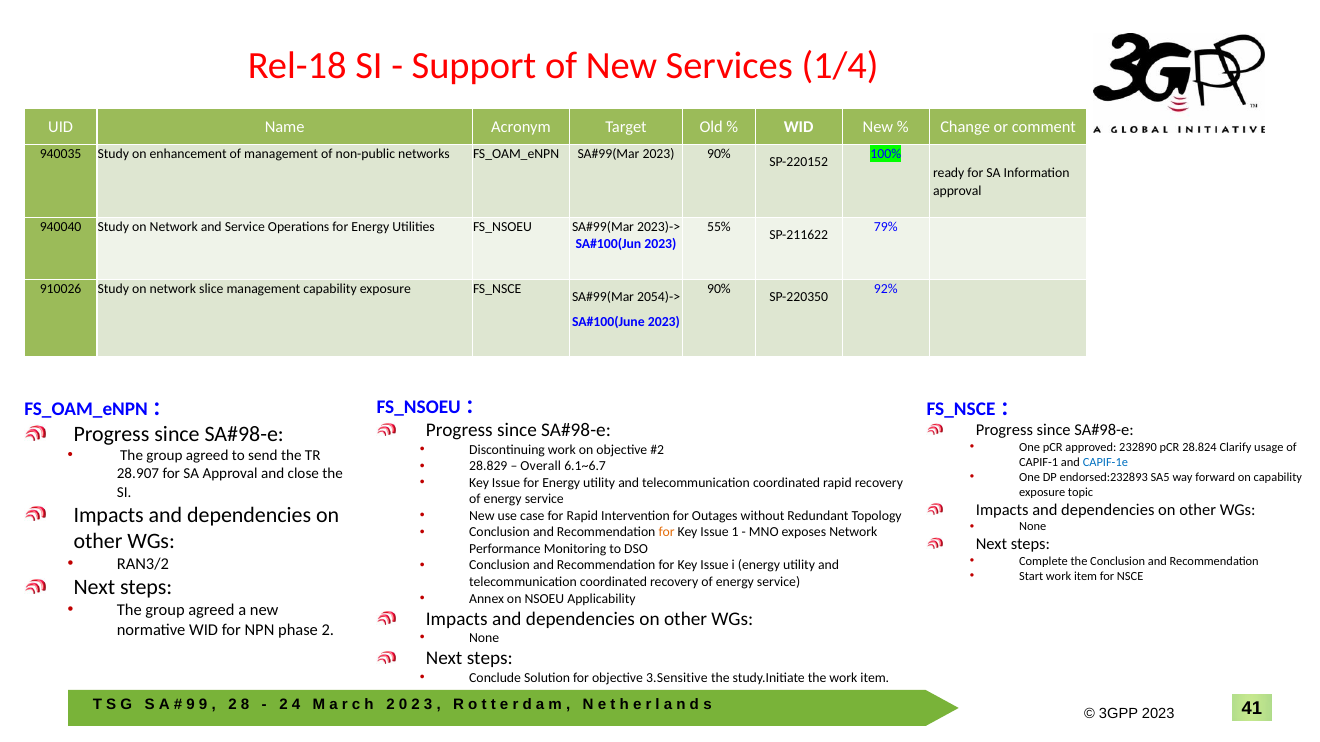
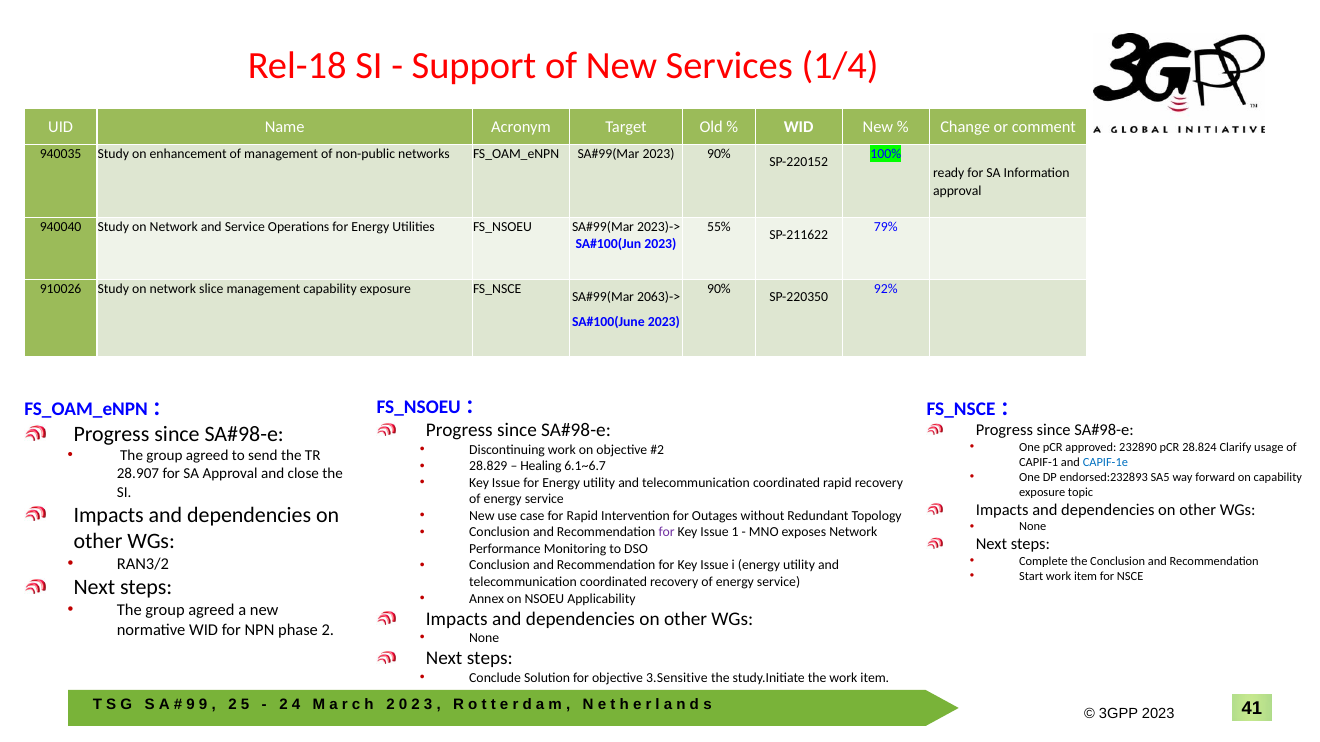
2054)->: 2054)-> -> 2063)->
Overall: Overall -> Healing
for at (667, 533) colour: orange -> purple
8: 8 -> 5
